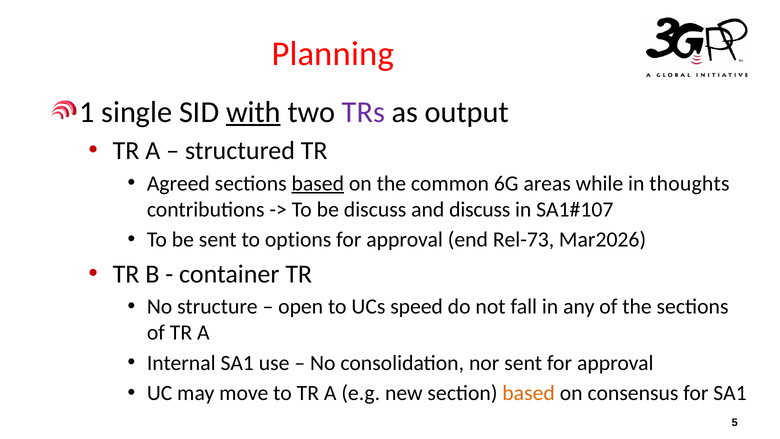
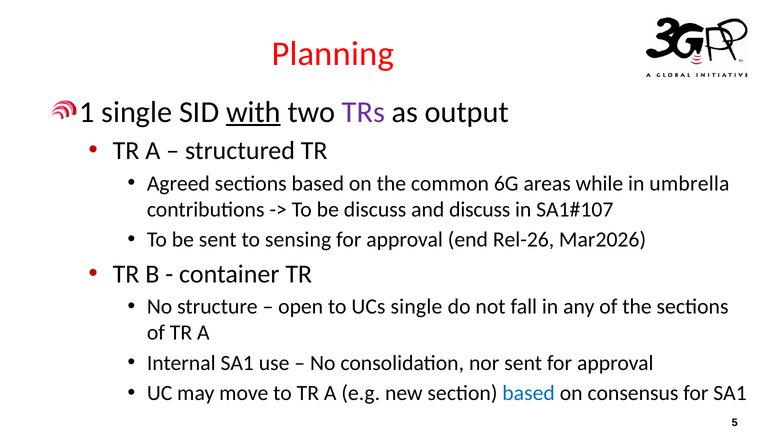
based at (318, 183) underline: present -> none
thoughts: thoughts -> umbrella
options: options -> sensing
Rel-73: Rel-73 -> Rel-26
UCs speed: speed -> single
based at (529, 393) colour: orange -> blue
